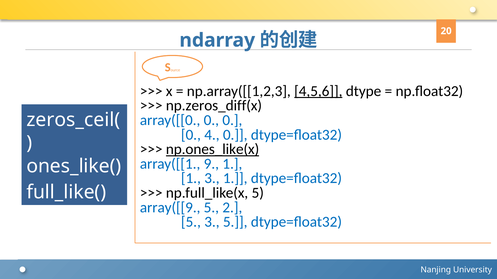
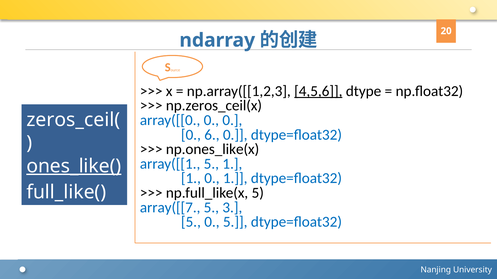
np.zeros_diff(x: np.zeros_diff(x -> np.zeros_ceil(x
4: 4 -> 6
np.ones_like(x underline: present -> none
array([[1 9: 9 -> 5
ones_like( underline: none -> present
1 3: 3 -> 0
array([[9: array([[9 -> array([[7
2: 2 -> 3
5 3: 3 -> 0
